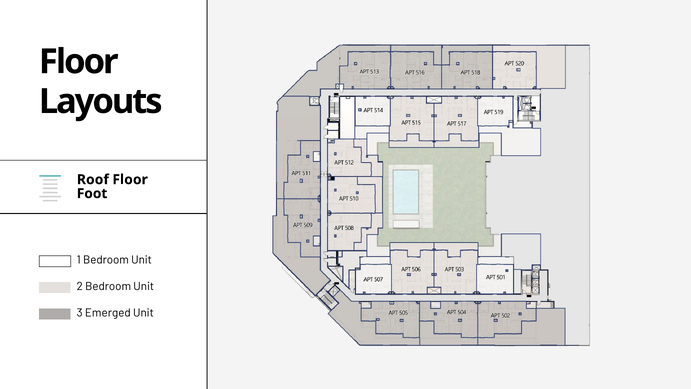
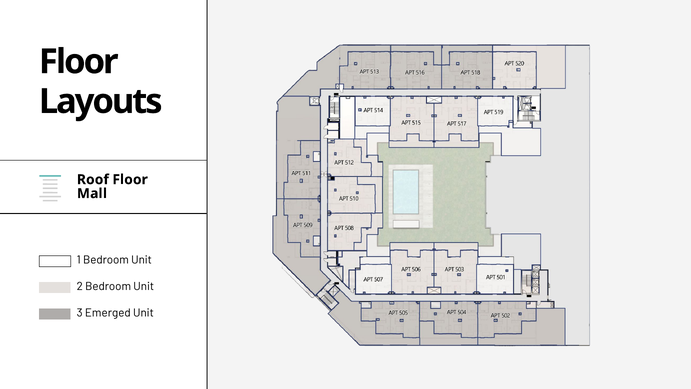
Foot: Foot -> Mall
